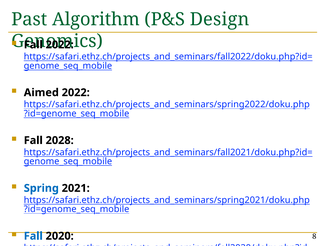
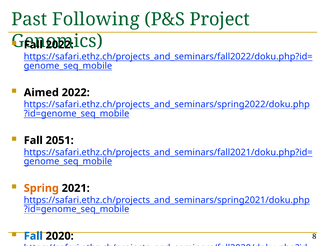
Algorithm: Algorithm -> Following
Design: Design -> Project
2028: 2028 -> 2051
Spring colour: blue -> orange
